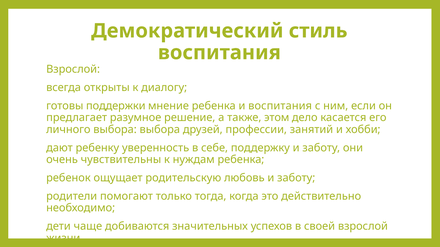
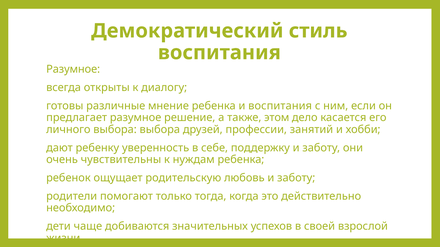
Взрослой at (73, 69): Взрослой -> Разумное
поддержки: поддержки -> различные
